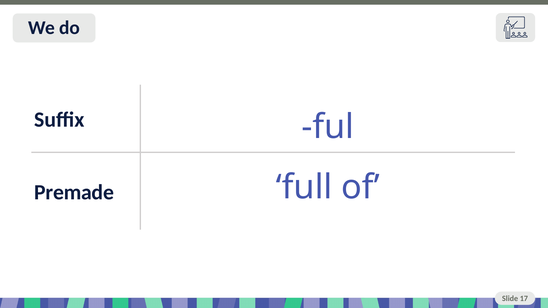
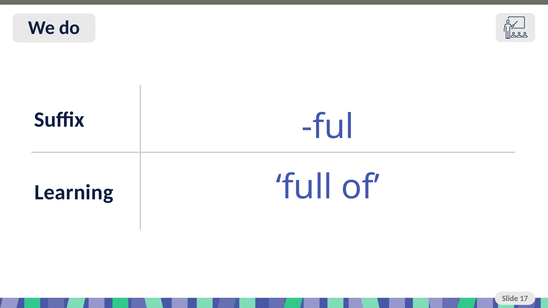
Premade: Premade -> Learning
